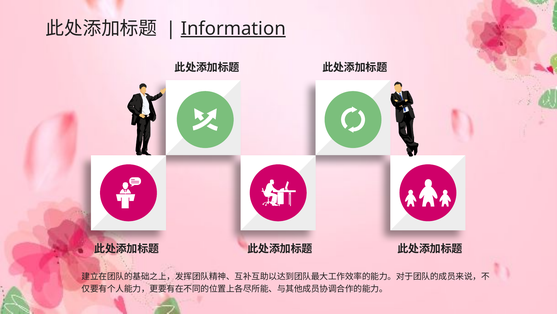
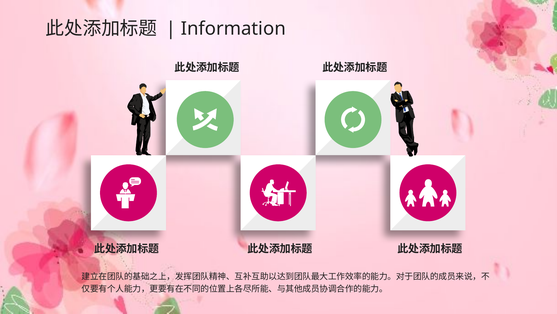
Information underline: present -> none
